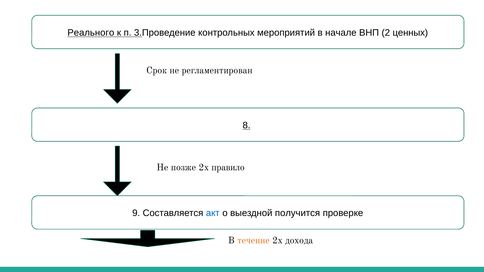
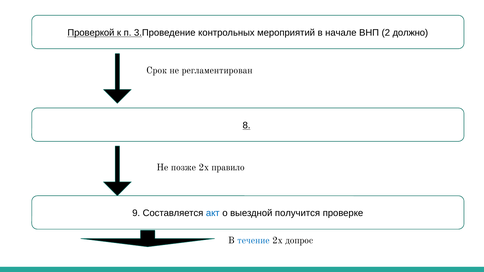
Реального: Реального -> Проверкой
ценных: ценных -> должно
течение colour: orange -> blue
дохода: дохода -> допрос
